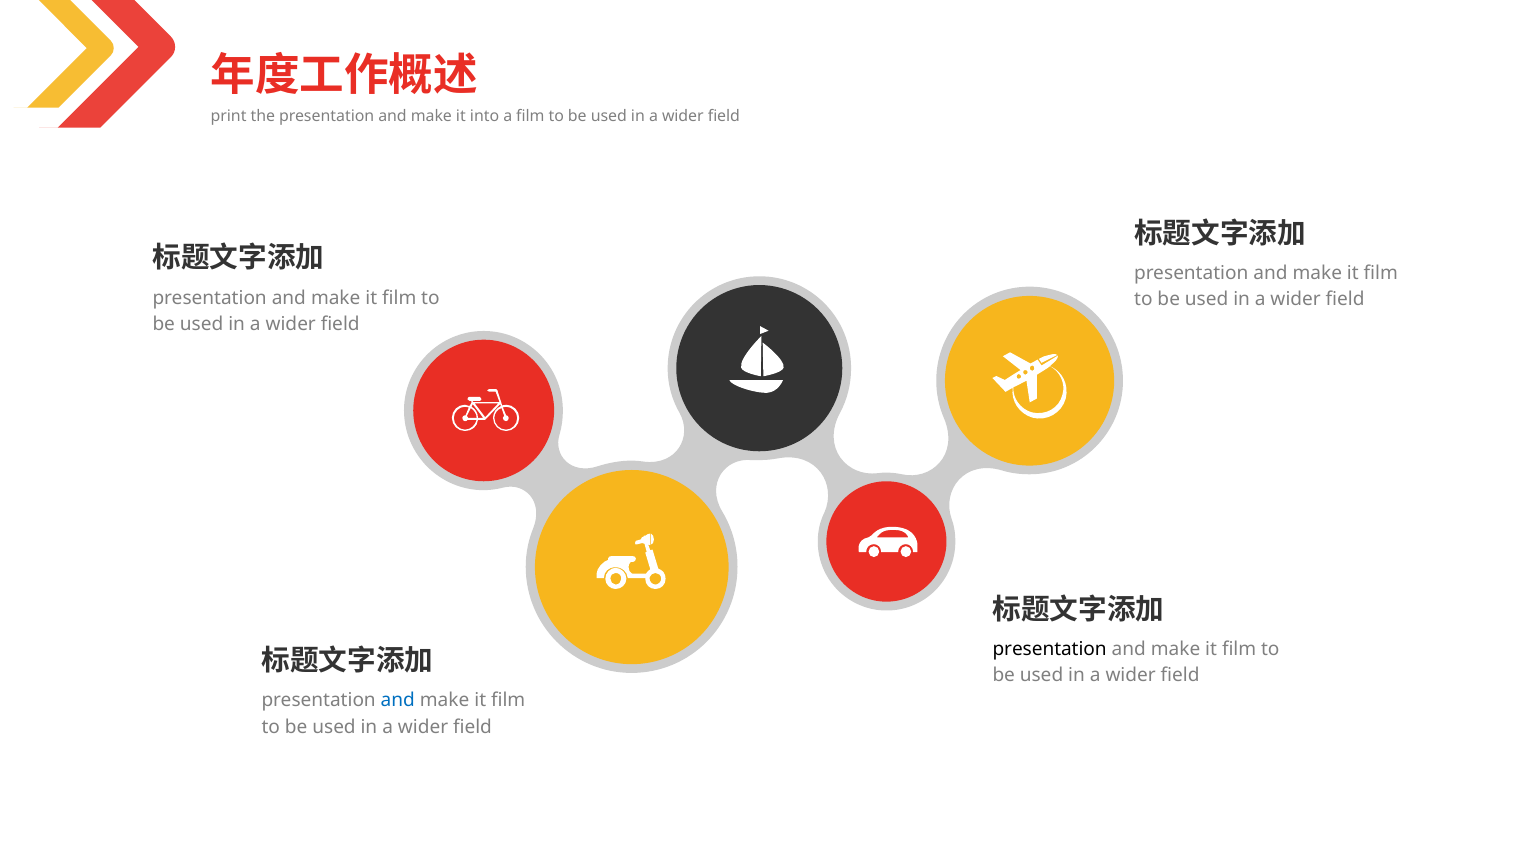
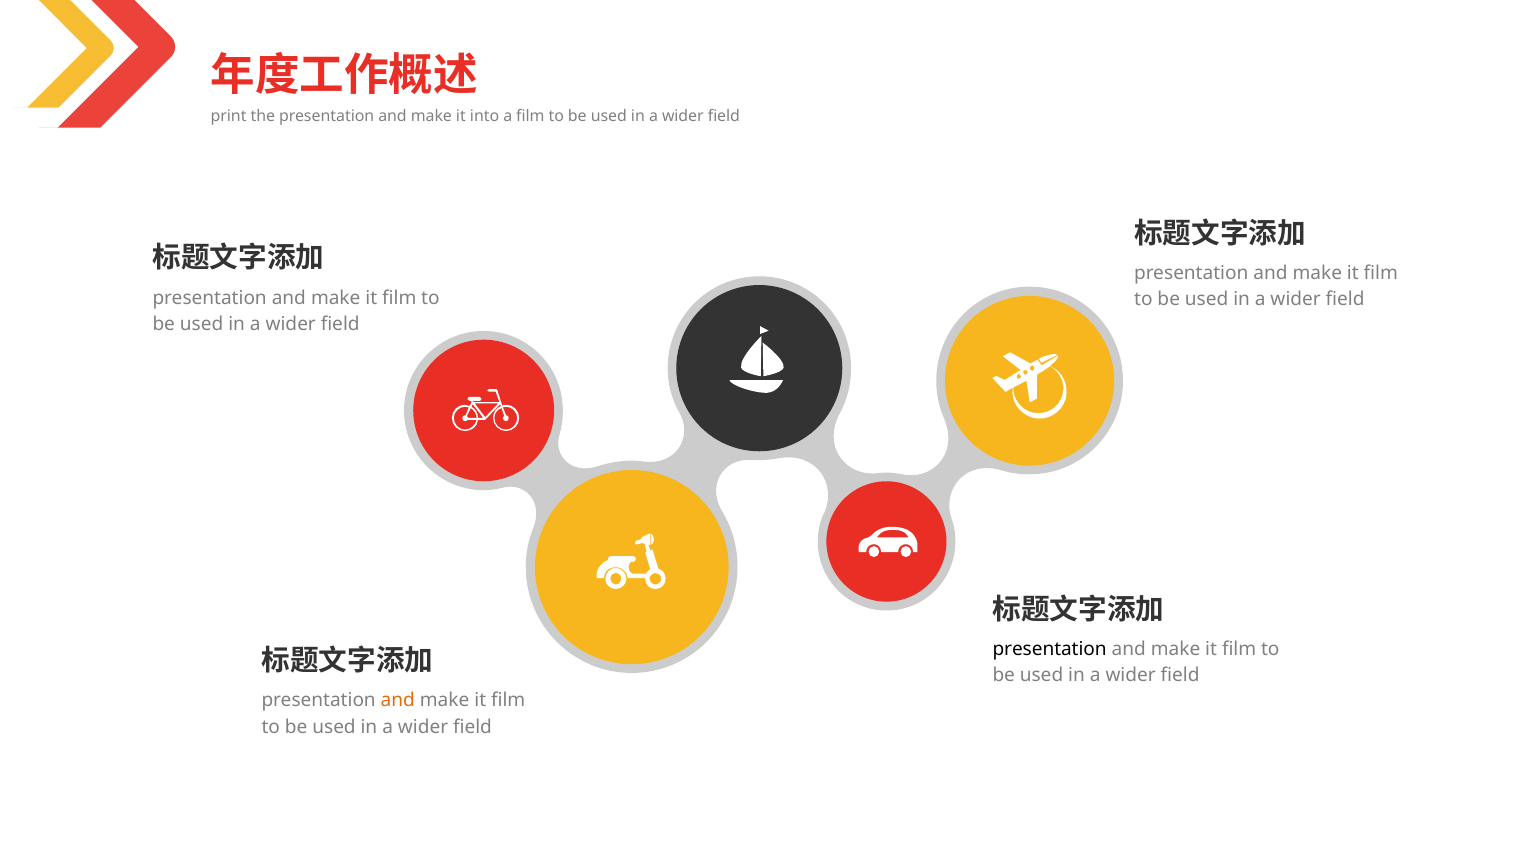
and at (398, 701) colour: blue -> orange
